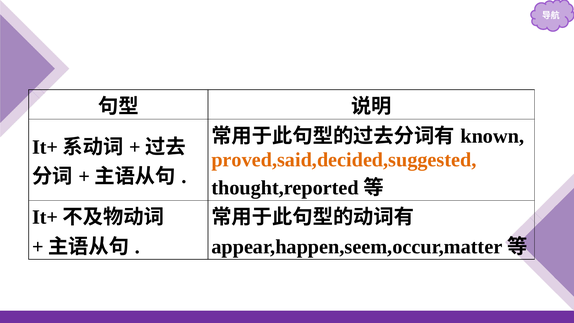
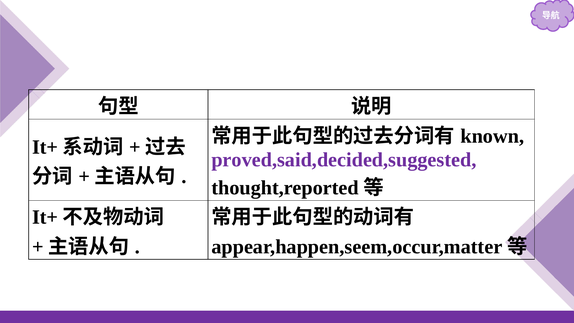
proved,said,decided,suggested colour: orange -> purple
